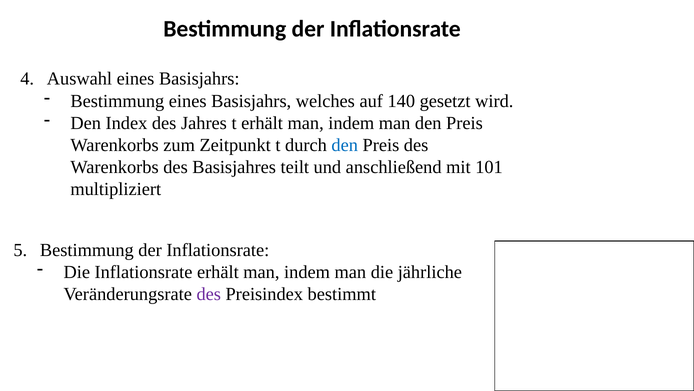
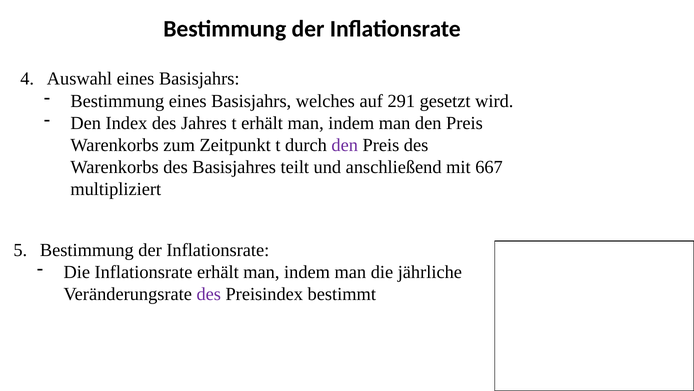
140: 140 -> 291
den at (345, 145) colour: blue -> purple
101: 101 -> 667
